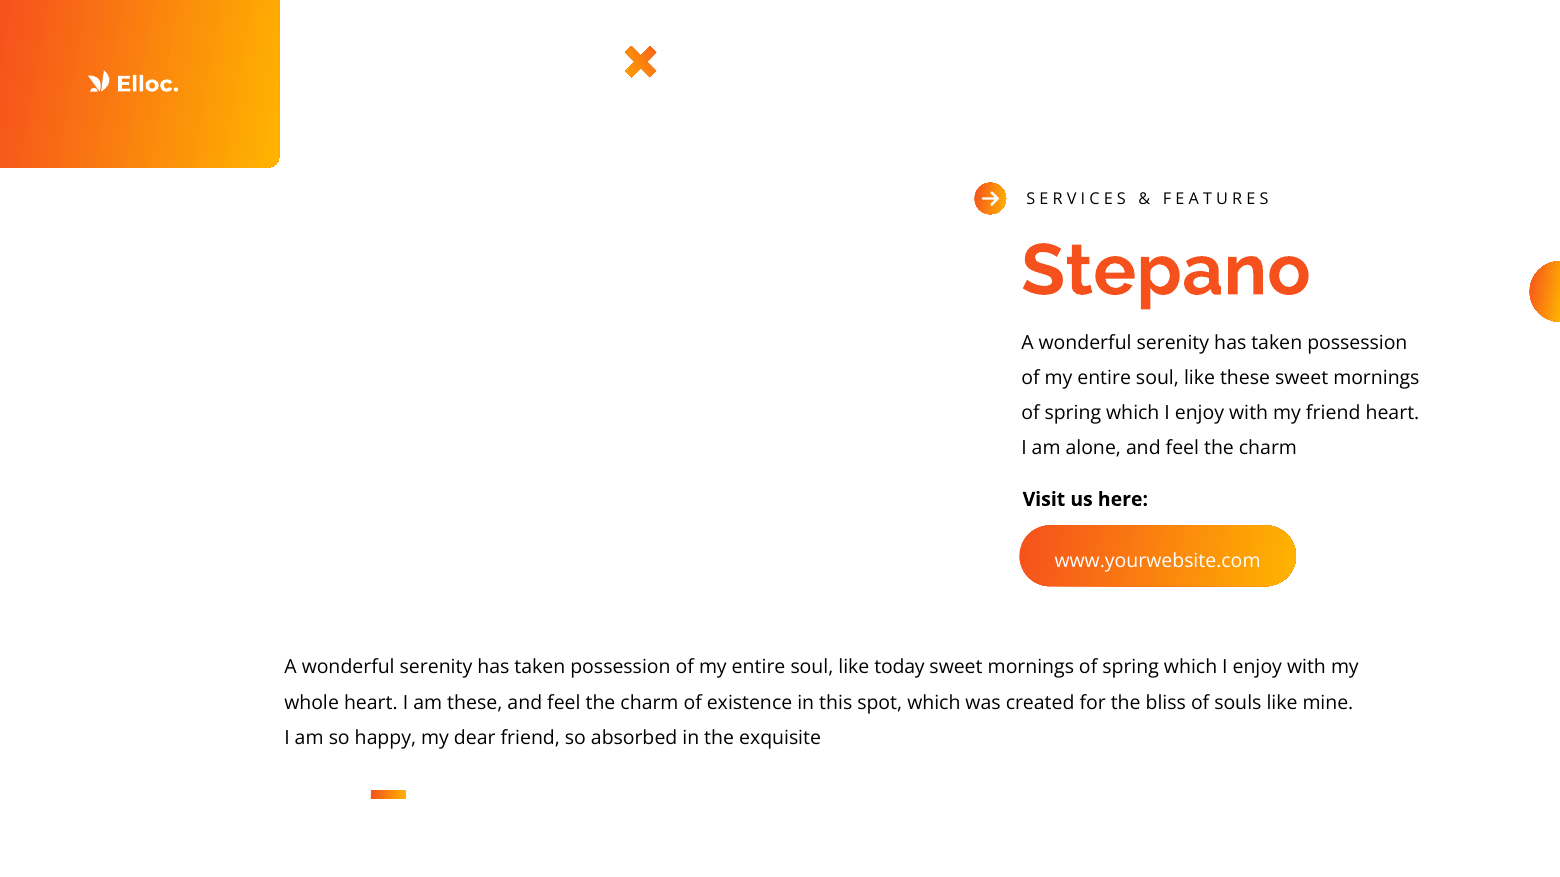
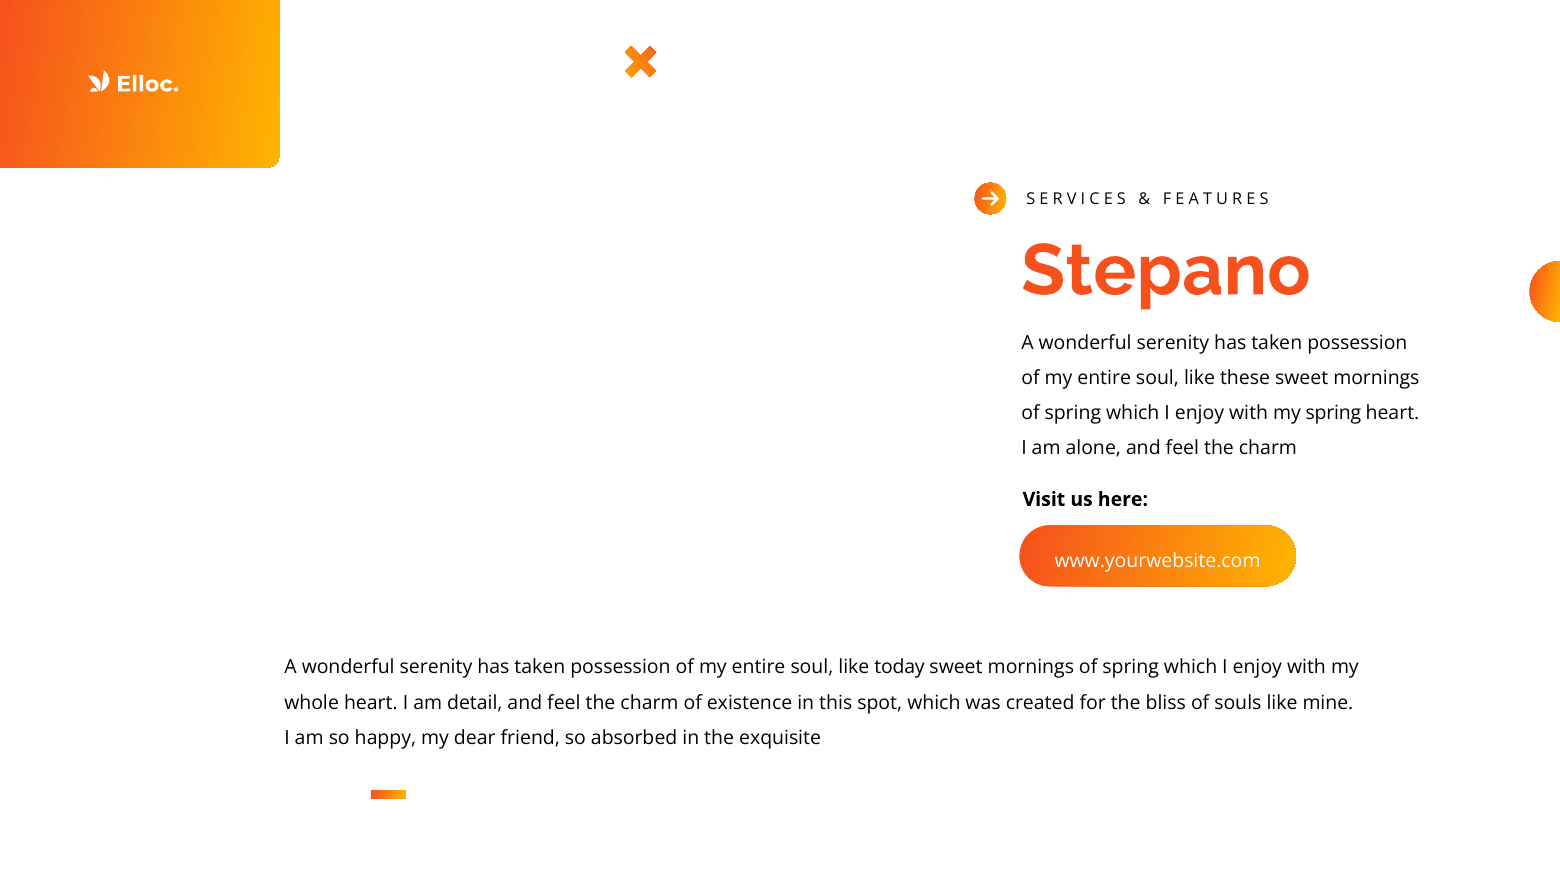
my friend: friend -> spring
am these: these -> detail
